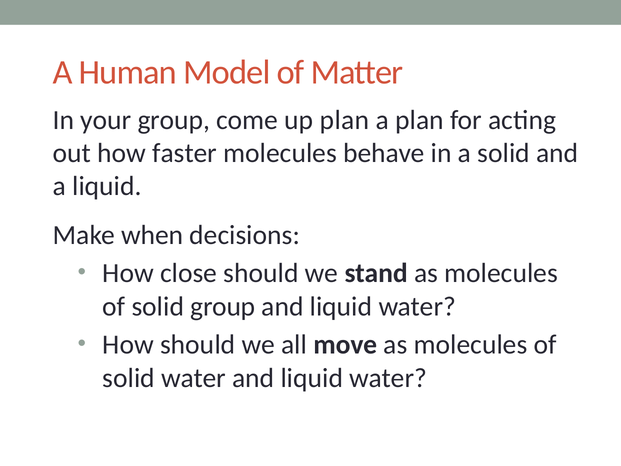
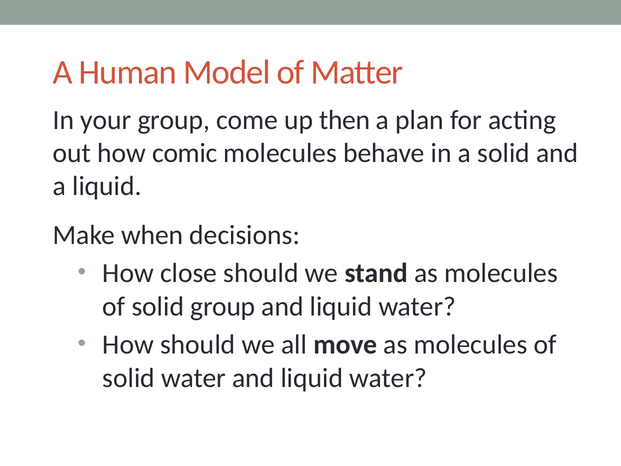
up plan: plan -> then
faster: faster -> comic
